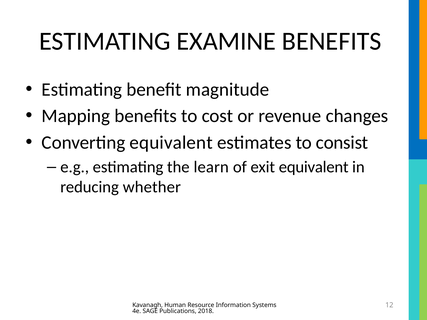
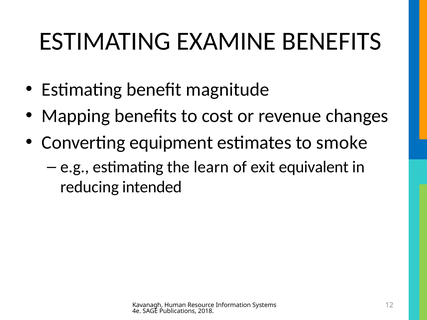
Converting equivalent: equivalent -> equipment
consist: consist -> smoke
whether: whether -> intended
